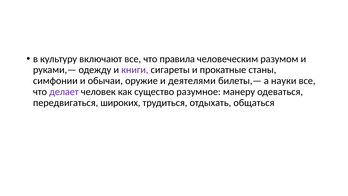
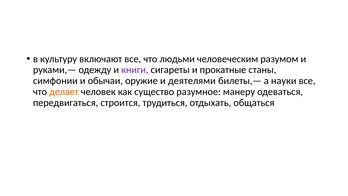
правила: правила -> людьми
делает colour: purple -> orange
широких: широких -> строится
